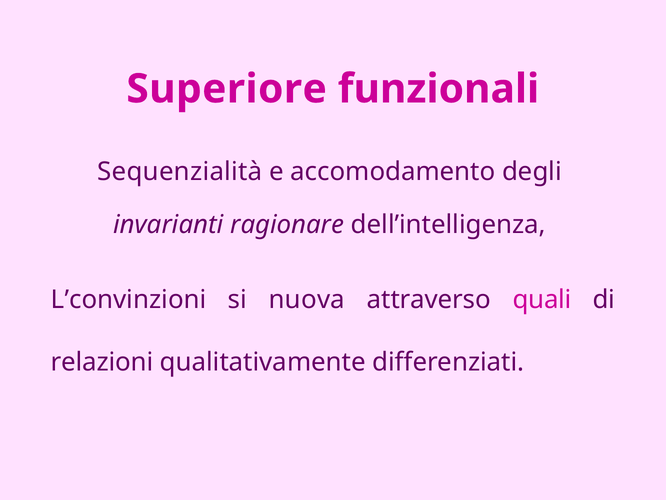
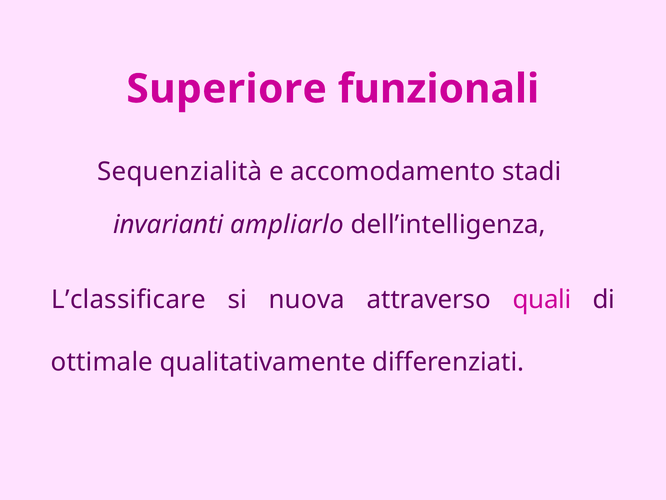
degli: degli -> stadi
ragionare: ragionare -> ampliarlo
L’convinzioni: L’convinzioni -> L’classificare
relazioni: relazioni -> ottimale
